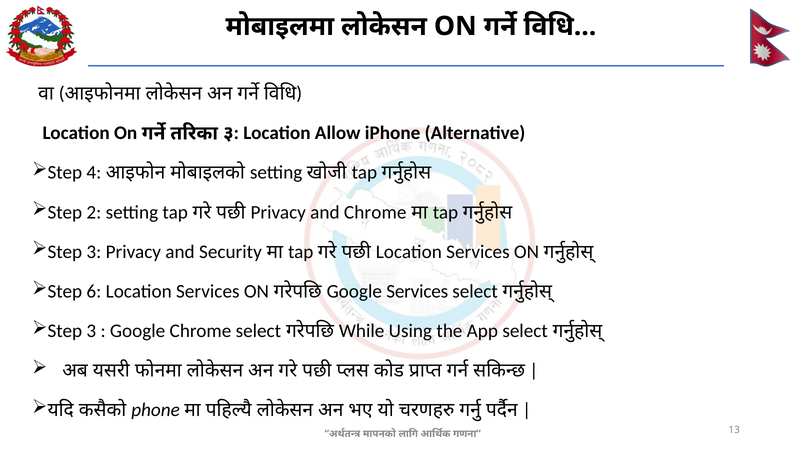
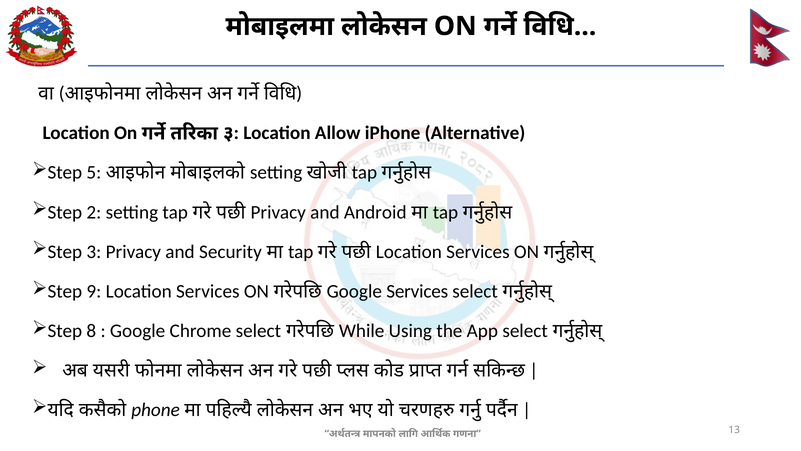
4: 4 -> 5
and Chrome: Chrome -> Android
6: 6 -> 9
3 at (91, 331): 3 -> 8
